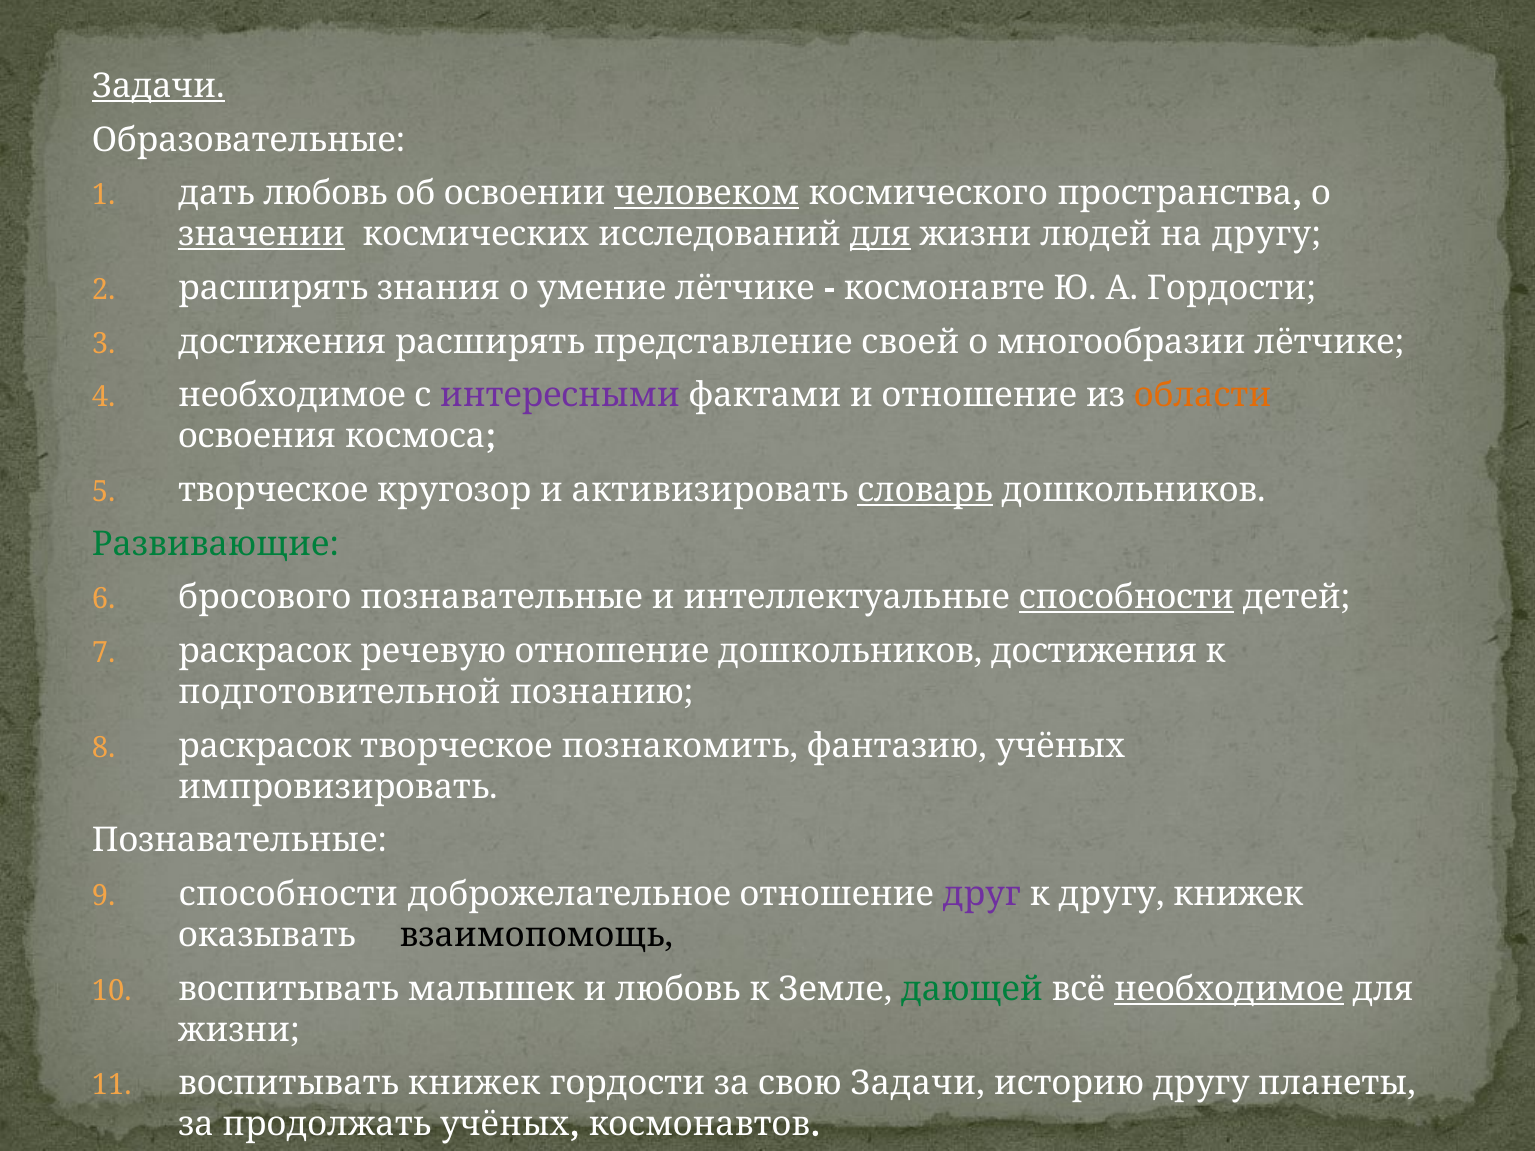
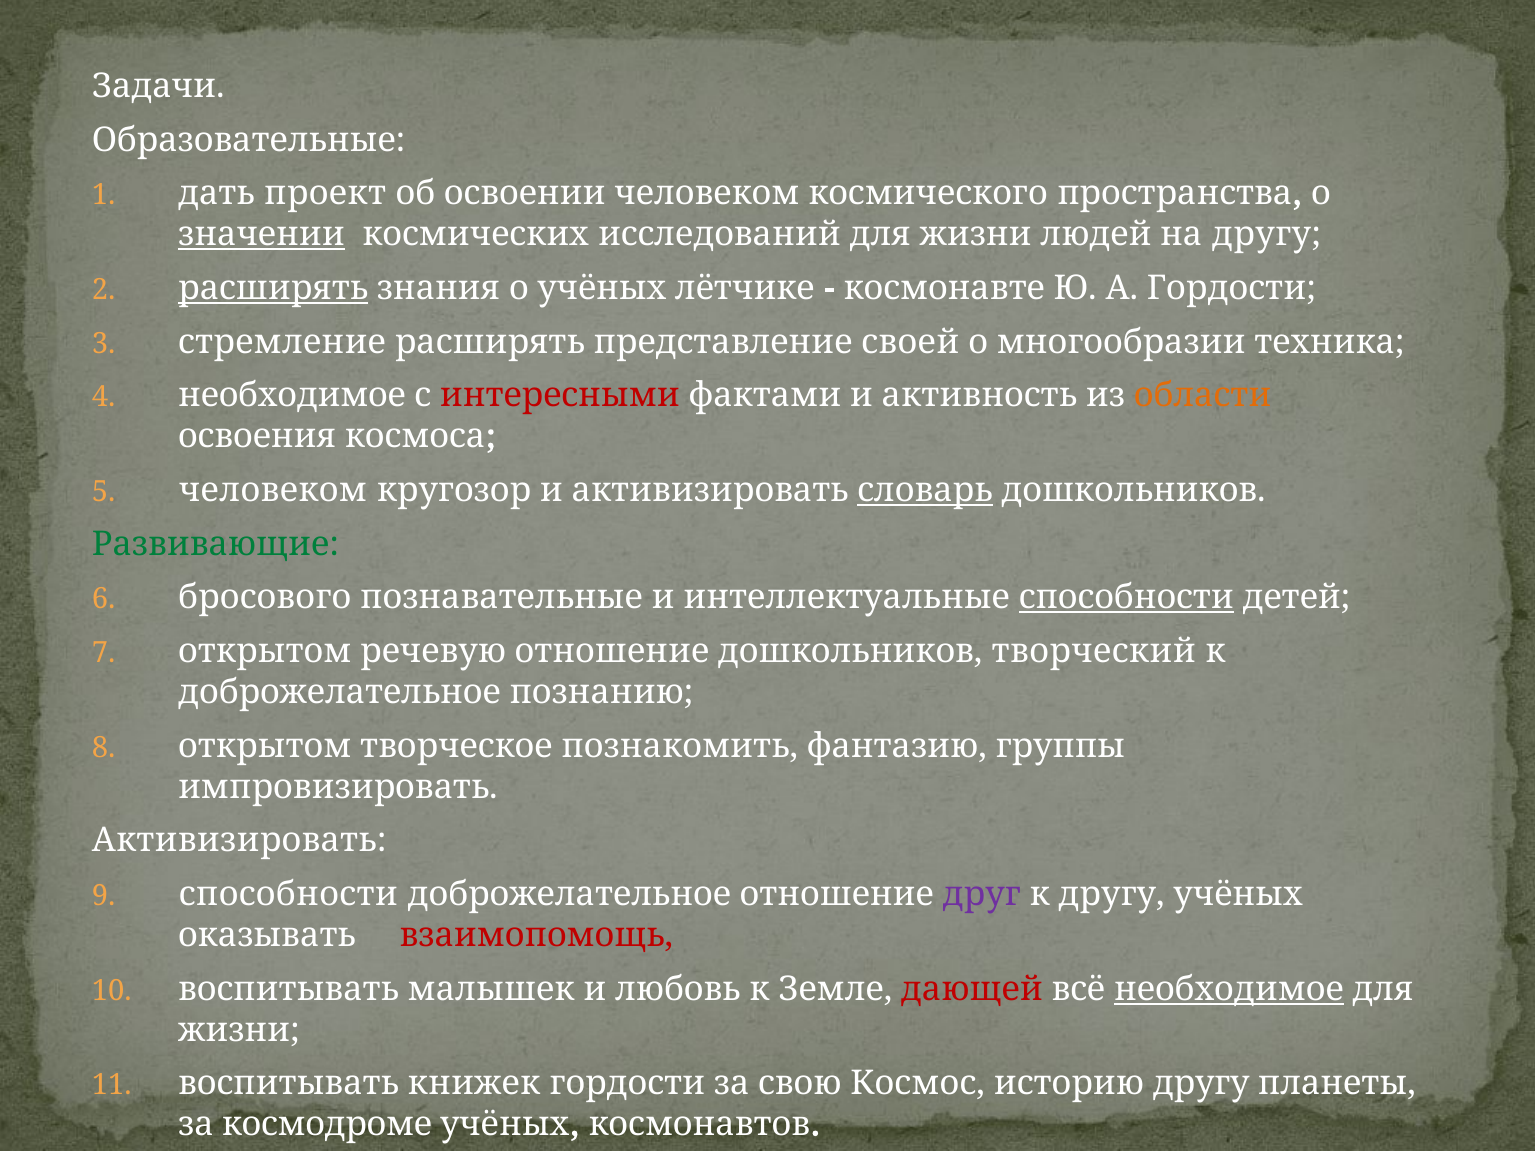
Задачи at (158, 86) underline: present -> none
дать любовь: любовь -> проект
человеком at (707, 194) underline: present -> none
для at (880, 235) underline: present -> none
расширять at (273, 288) underline: none -> present
о умение: умение -> учёных
достижения at (282, 342): достижения -> стремление
многообразии лётчике: лётчике -> техника
интересными colour: purple -> red
и отношение: отношение -> активность
творческое at (273, 490): творческое -> человеком
раскрасок at (265, 652): раскрасок -> открытом
дошкольников достижения: достижения -> творческий
подготовительной at (339, 692): подготовительной -> доброжелательное
раскрасок at (265, 746): раскрасок -> открытом
фантазию учёных: учёных -> группы
Познавательные at (239, 841): Познавательные -> Активизировать
другу книжек: книжек -> учёных
взаимопомощь colour: black -> red
дающей colour: green -> red
свою Задачи: Задачи -> Космос
продолжать: продолжать -> космодроме
